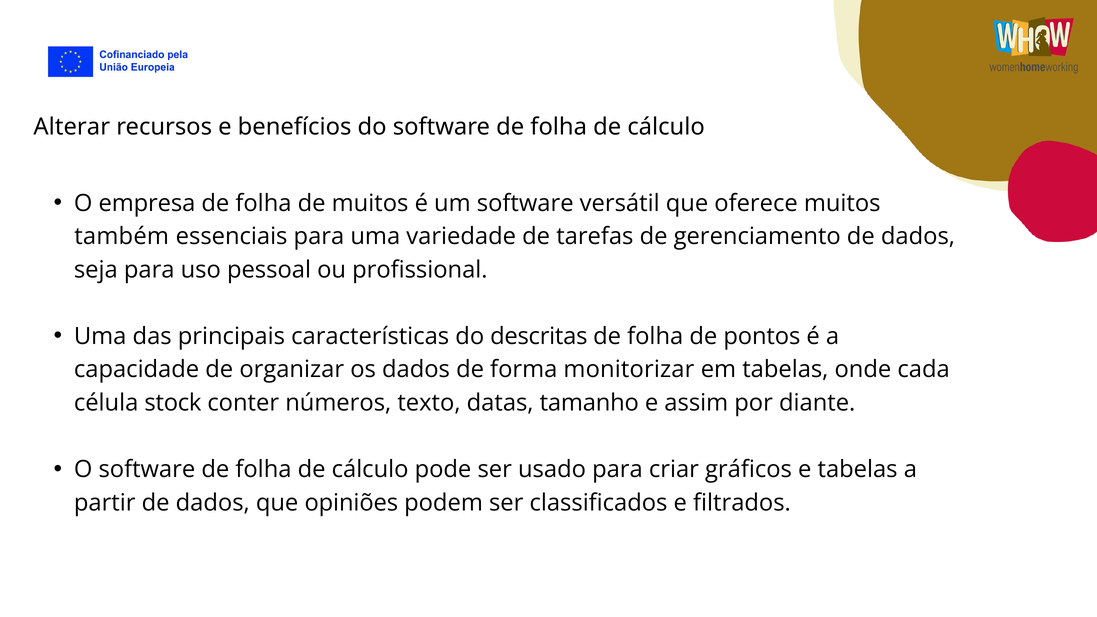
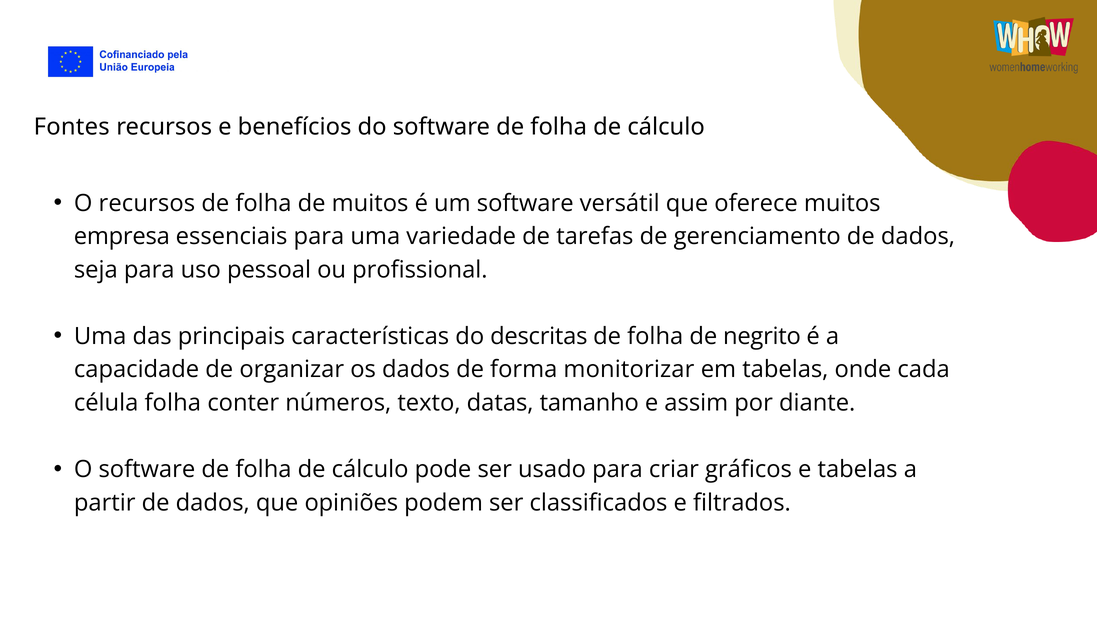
Alterar: Alterar -> Fontes
O empresa: empresa -> recursos
também: também -> empresa
pontos: pontos -> negrito
célula stock: stock -> folha
